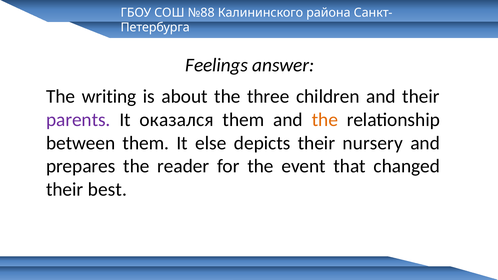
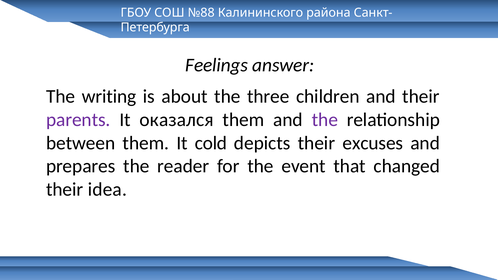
the at (325, 120) colour: orange -> purple
else: else -> cold
nursery: nursery -> excuses
best: best -> idea
